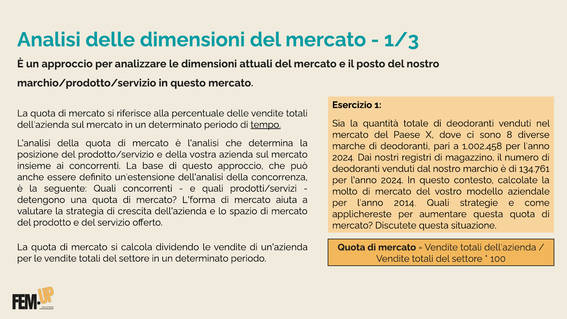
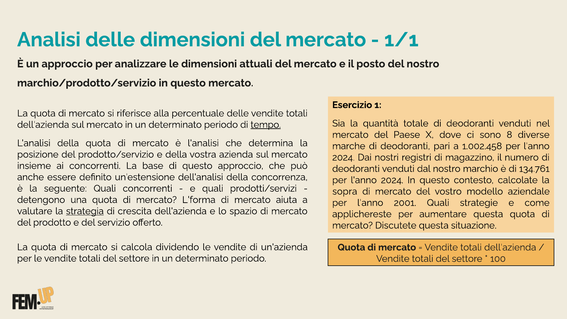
1/3: 1/3 -> 1/1
molto: molto -> sopra
2014: 2014 -> 2001
strategia underline: none -> present
